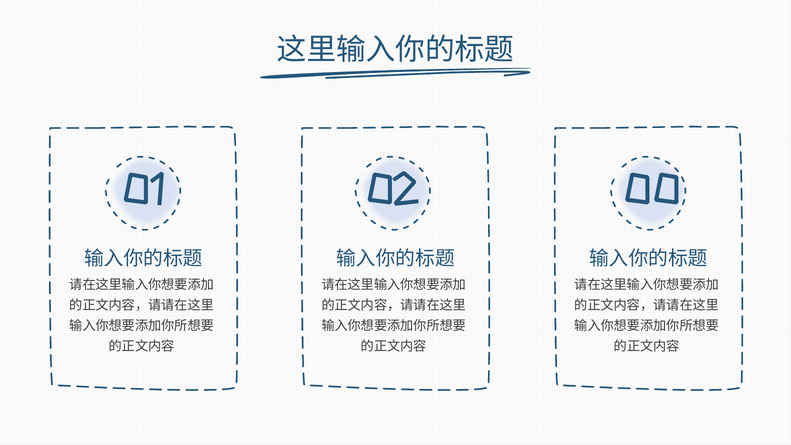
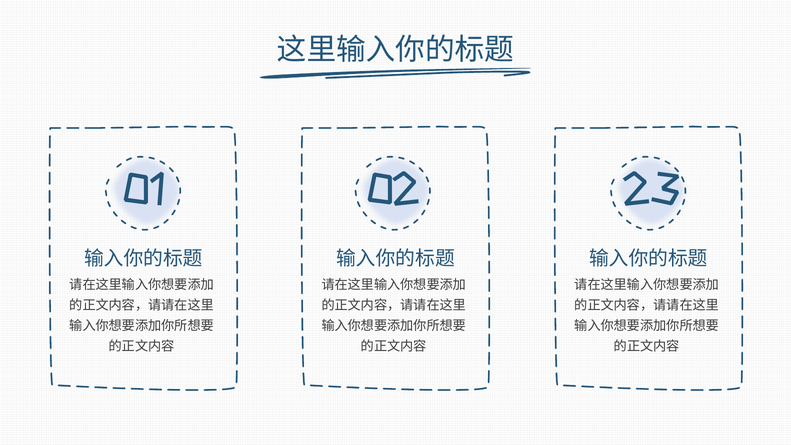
00: 00 -> 23
